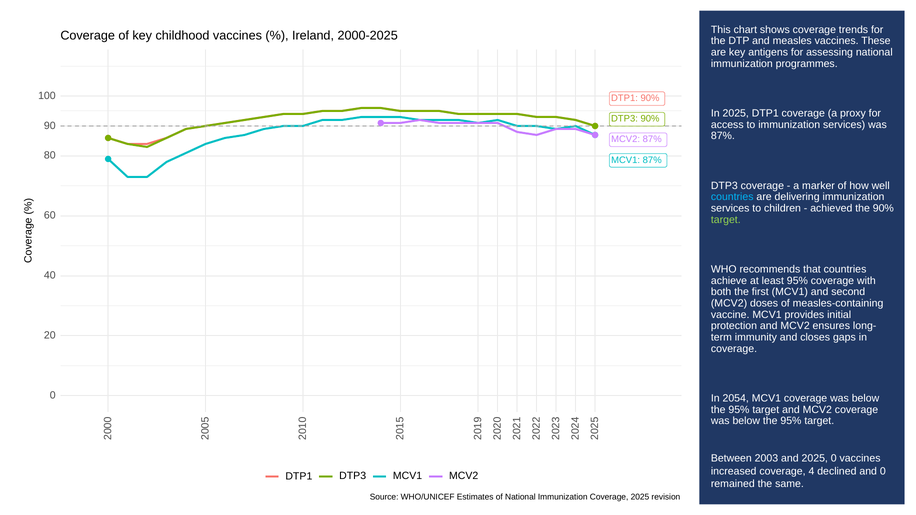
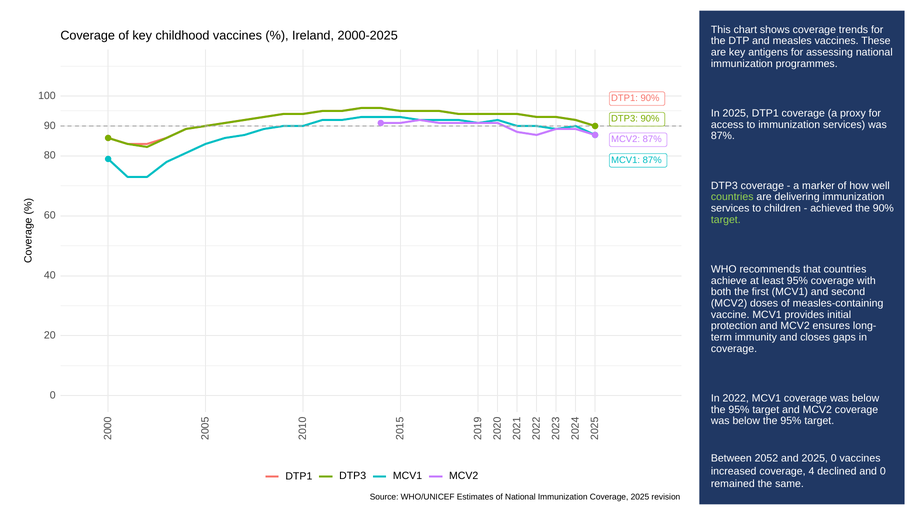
countries at (732, 197) colour: light blue -> light green
2054: 2054 -> 2022
2003: 2003 -> 2052
